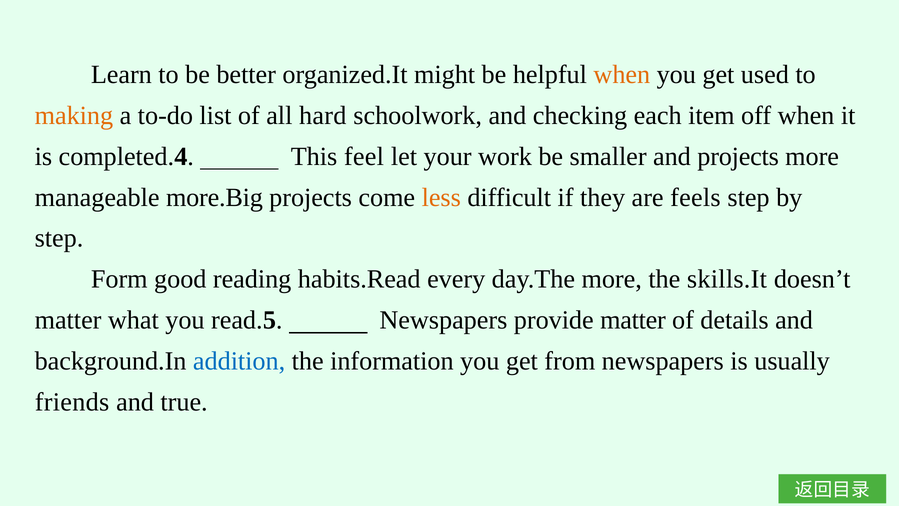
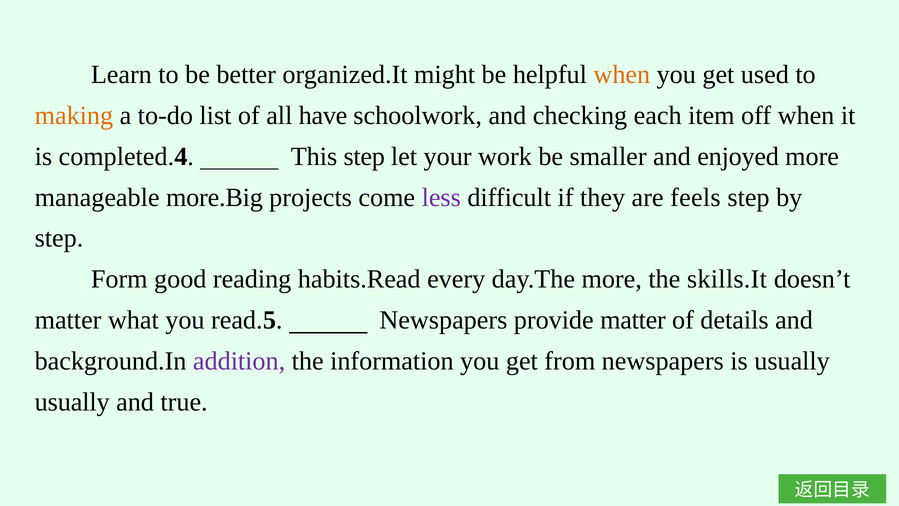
hard: hard -> have
This feel: feel -> step
and projects: projects -> enjoyed
less colour: orange -> purple
addition colour: blue -> purple
friends at (72, 402): friends -> usually
